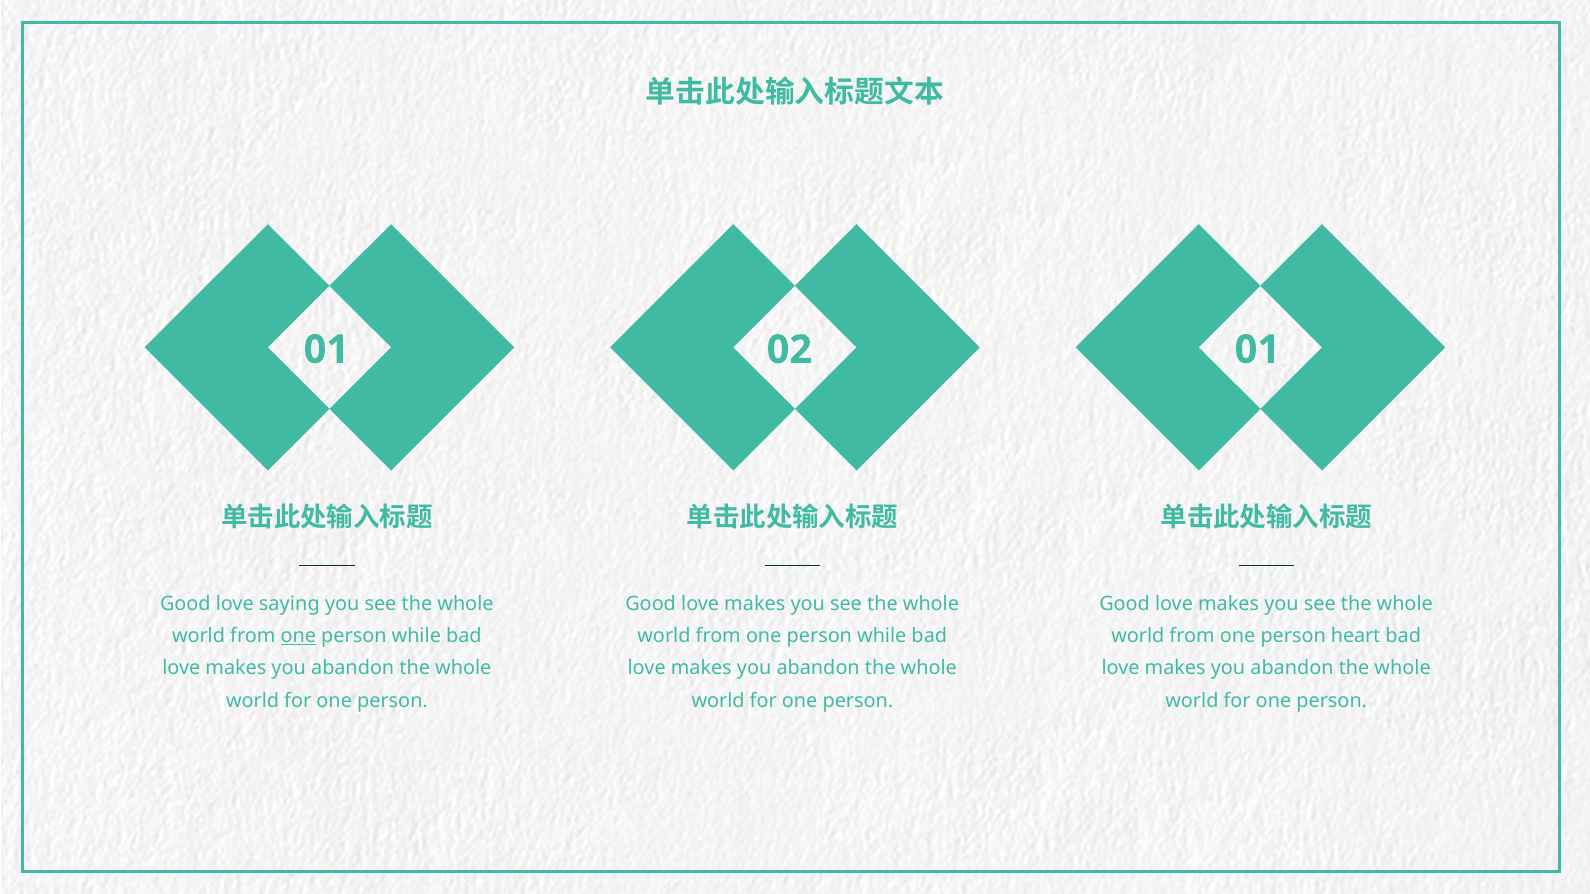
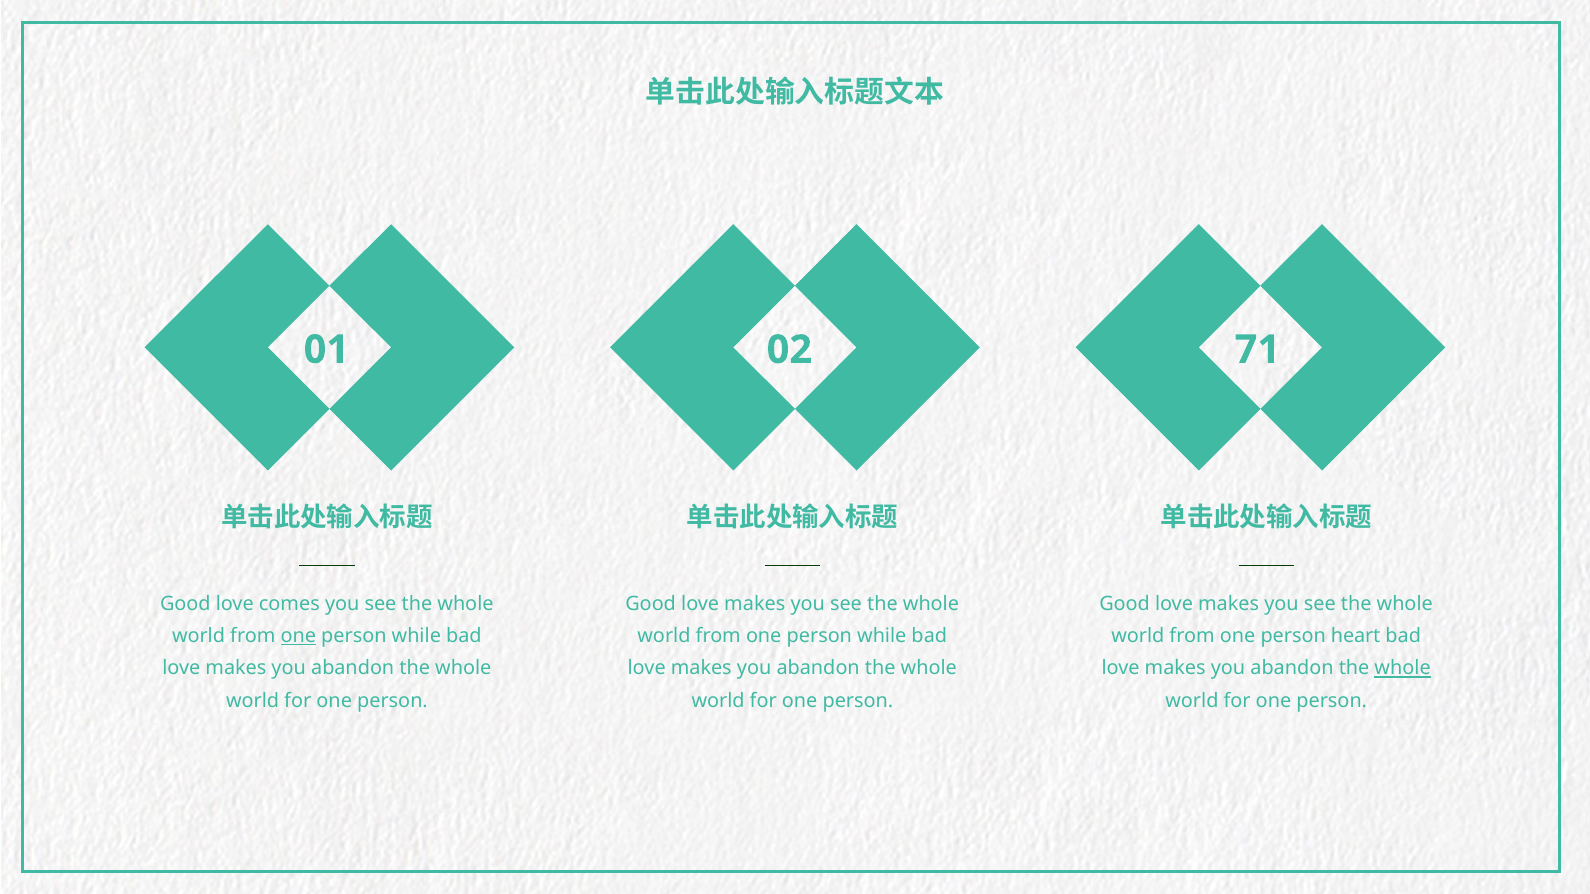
02 01: 01 -> 71
saying: saying -> comes
whole at (1403, 669) underline: none -> present
